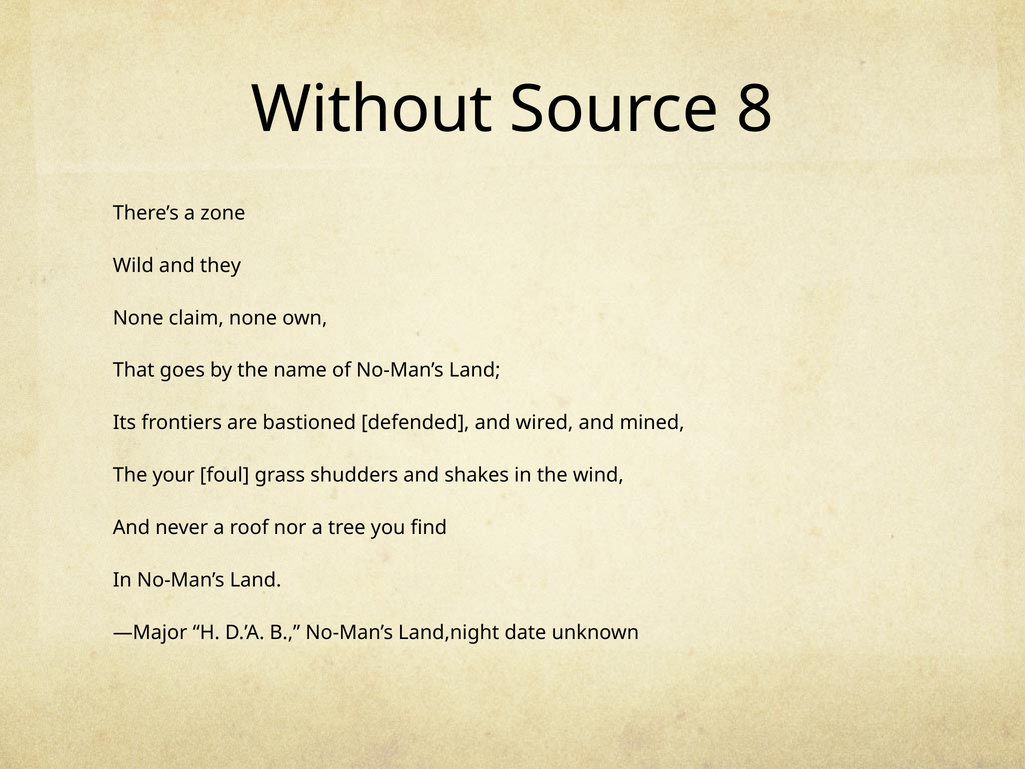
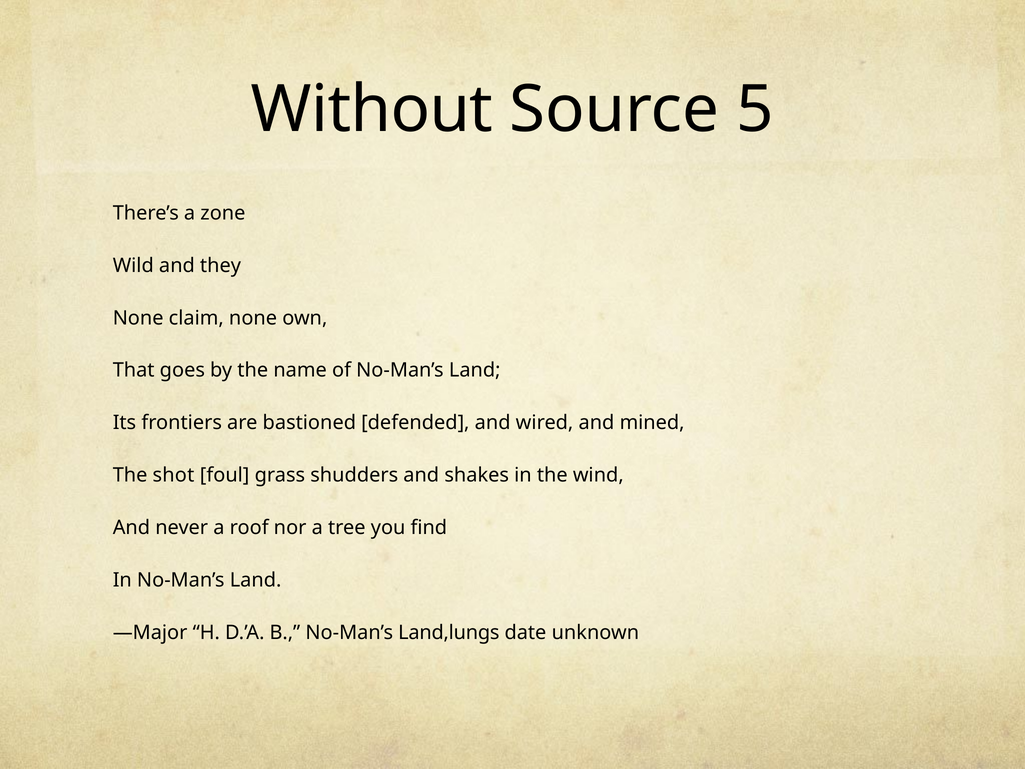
8: 8 -> 5
your: your -> shot
Land,night: Land,night -> Land,lungs
